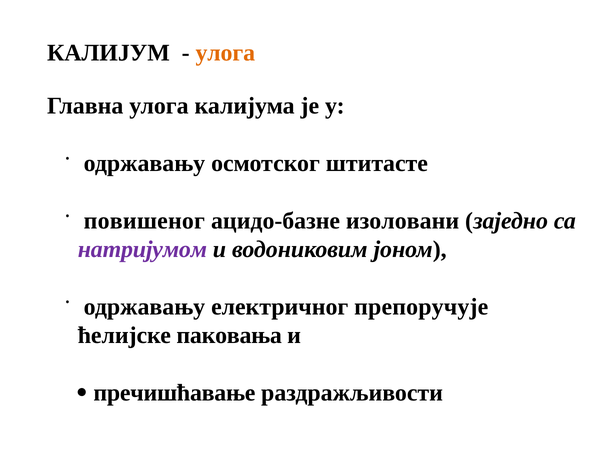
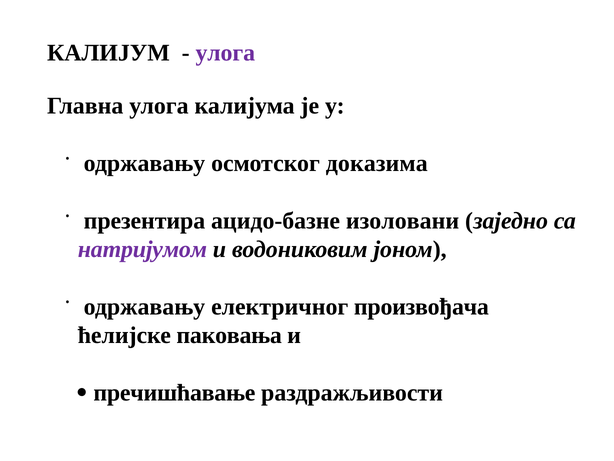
улога at (225, 53) colour: orange -> purple
штитасте: штитасте -> доказима
повишеног: повишеног -> презентира
препоручује: препоручује -> произвођача
